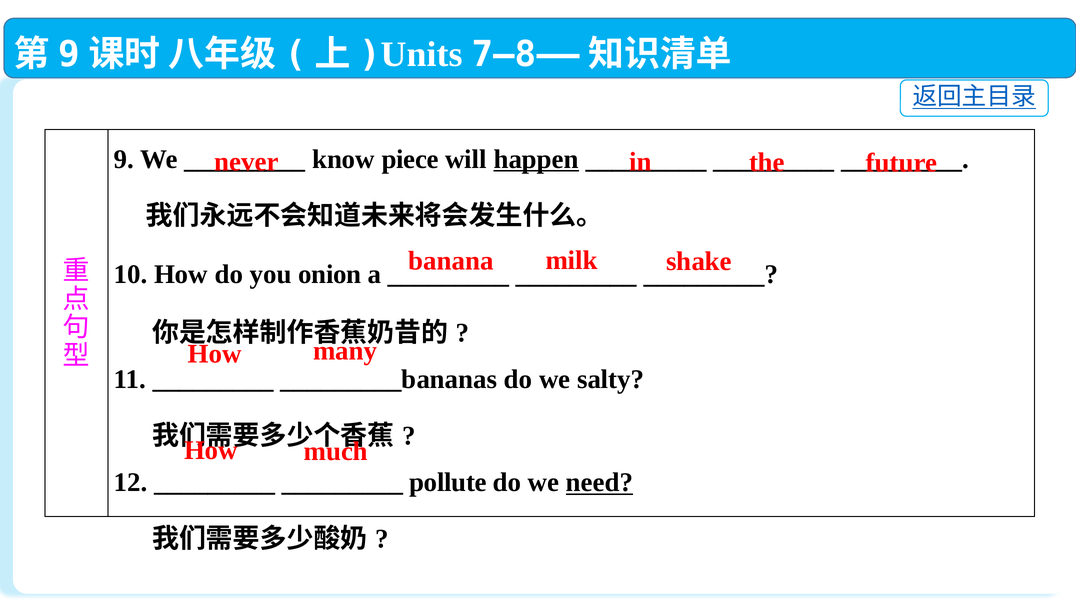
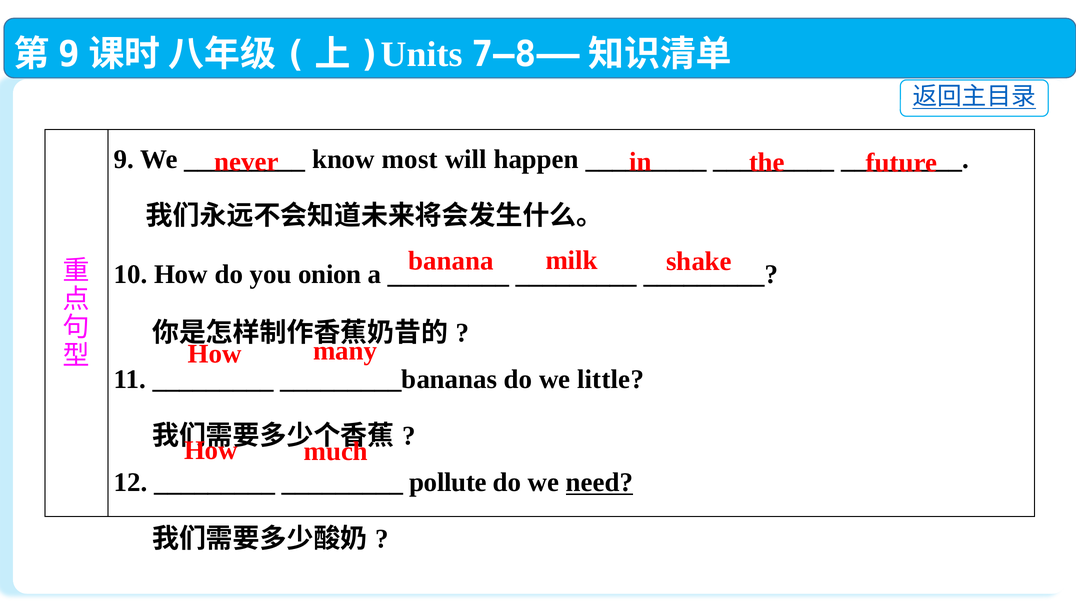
piece: piece -> most
happen underline: present -> none
salty: salty -> little
